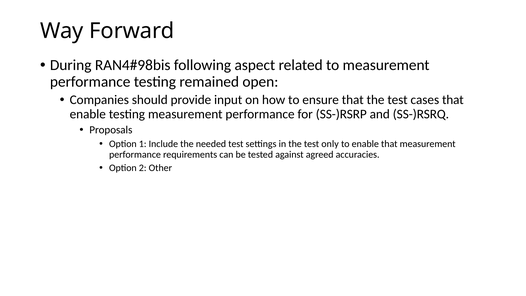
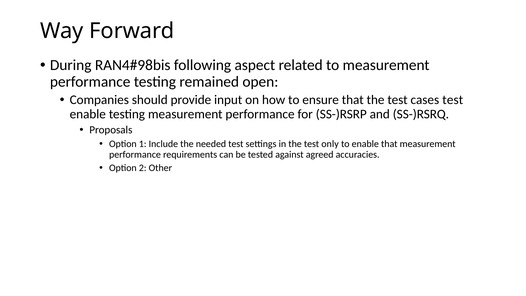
cases that: that -> test
